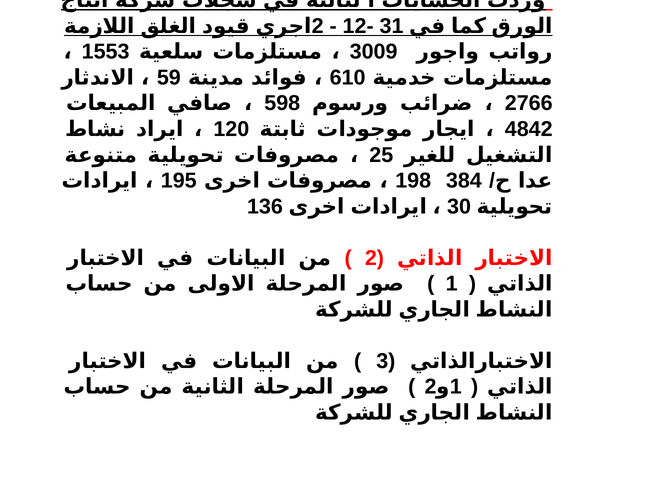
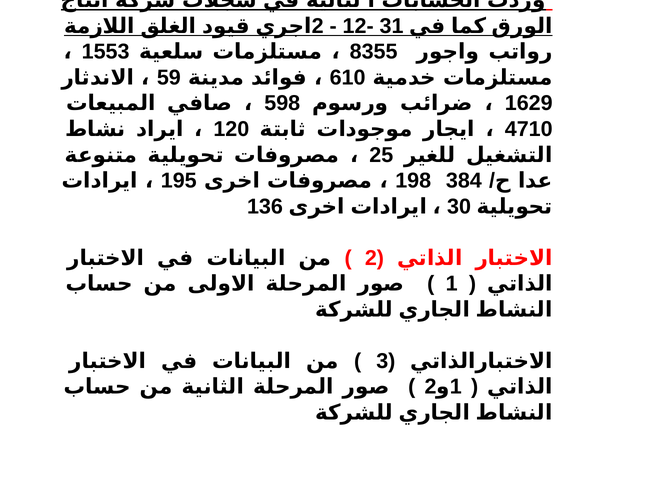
3009: 3009 -> 8355
2766: 2766 -> 1629
4842: 4842 -> 4710
